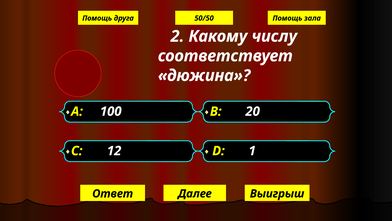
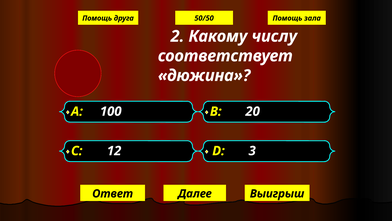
1: 1 -> 3
